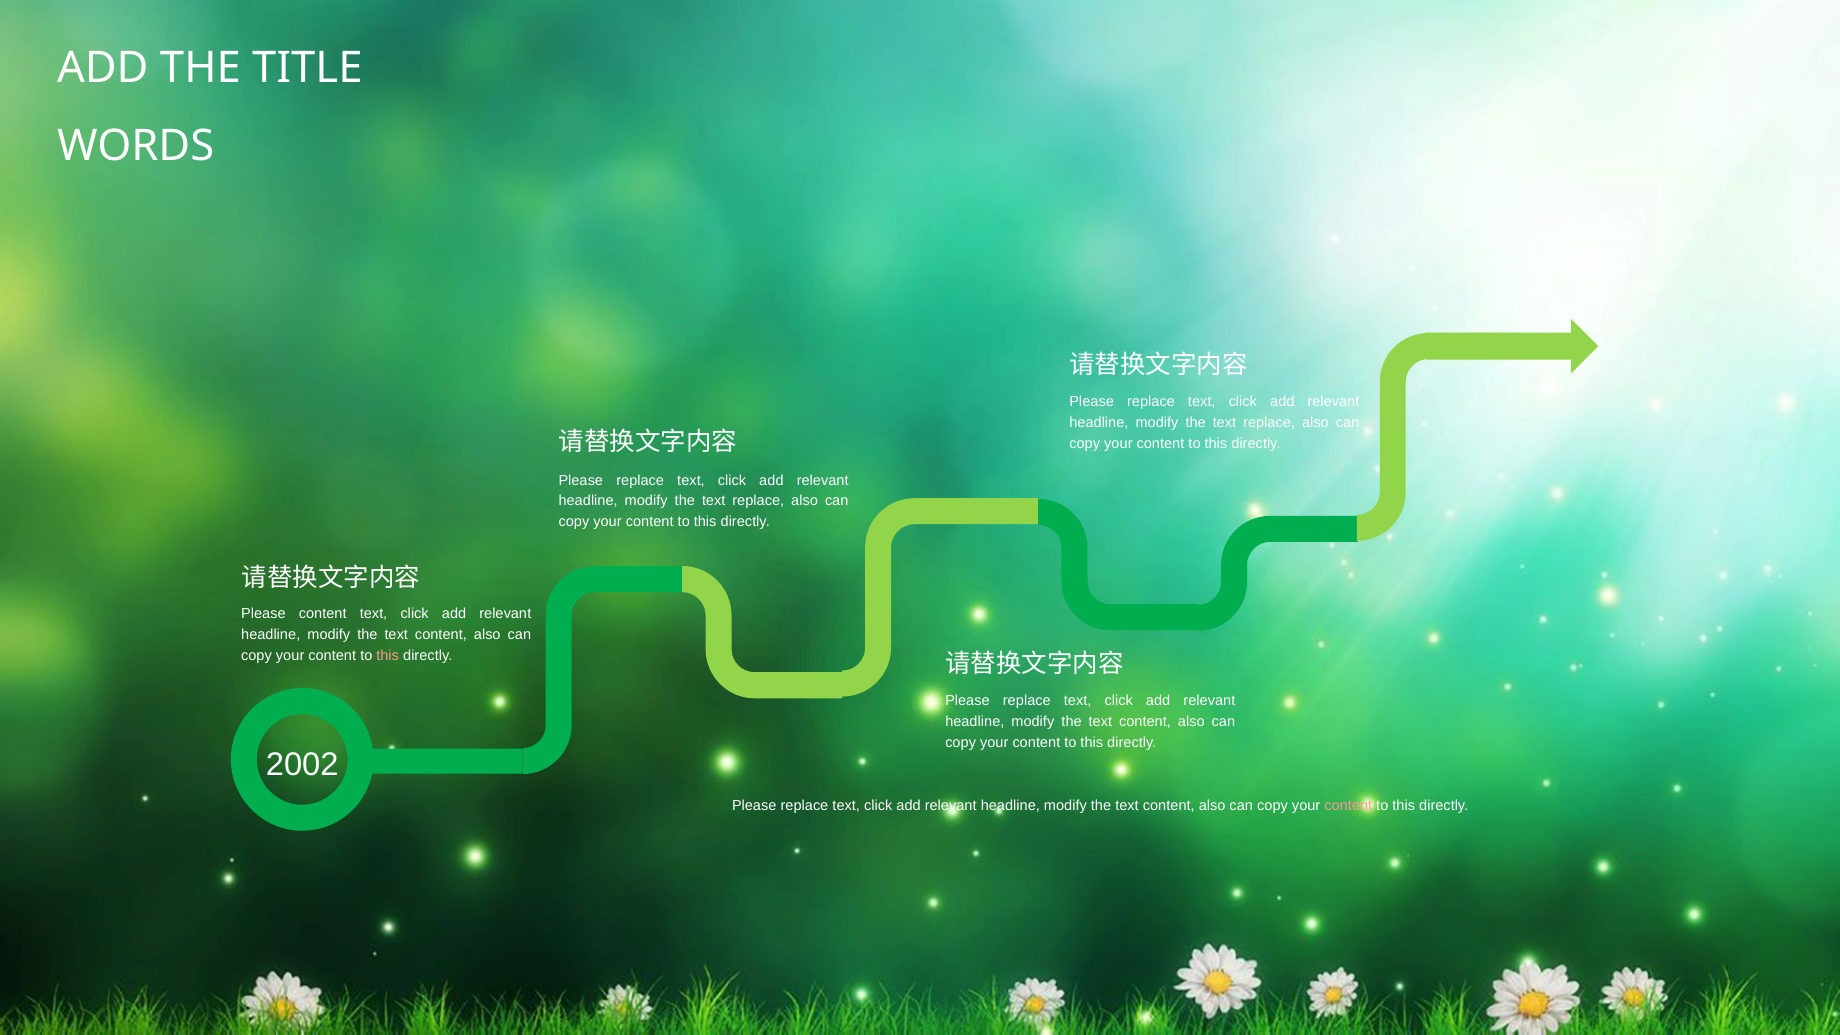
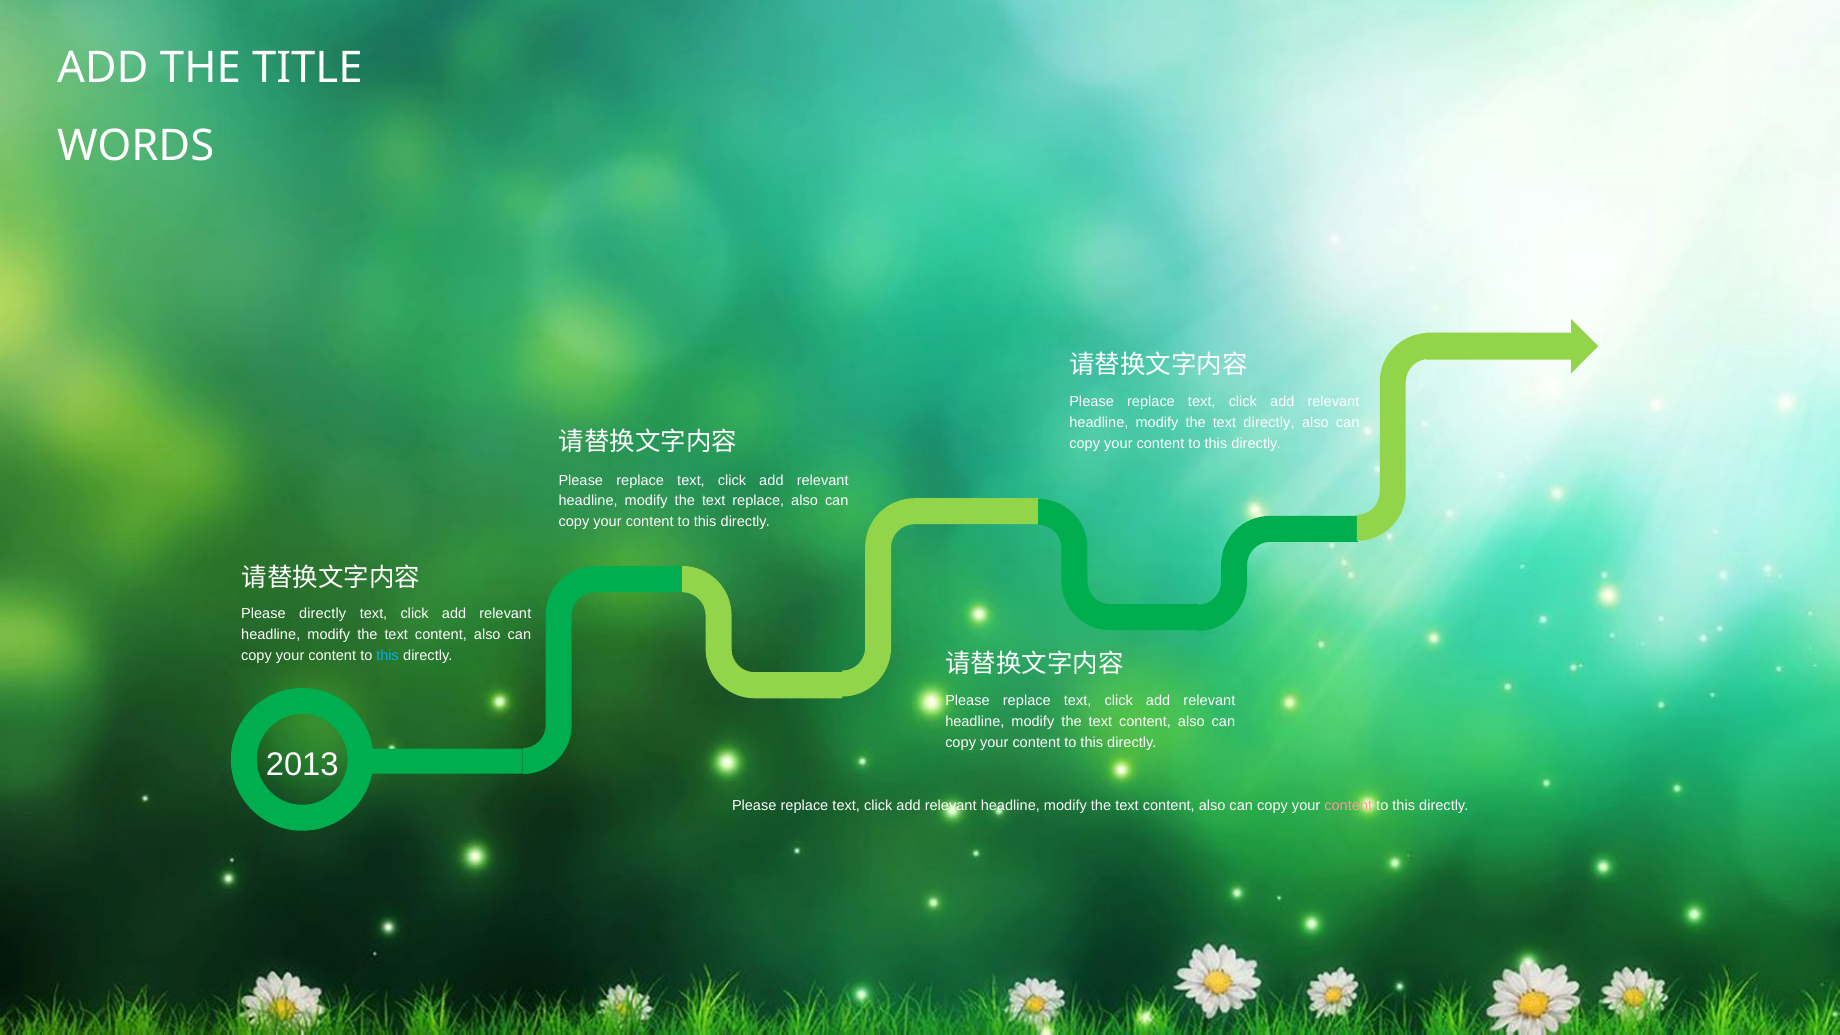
replace at (1269, 423): replace -> directly
Please content: content -> directly
this at (388, 655) colour: pink -> light blue
2002: 2002 -> 2013
